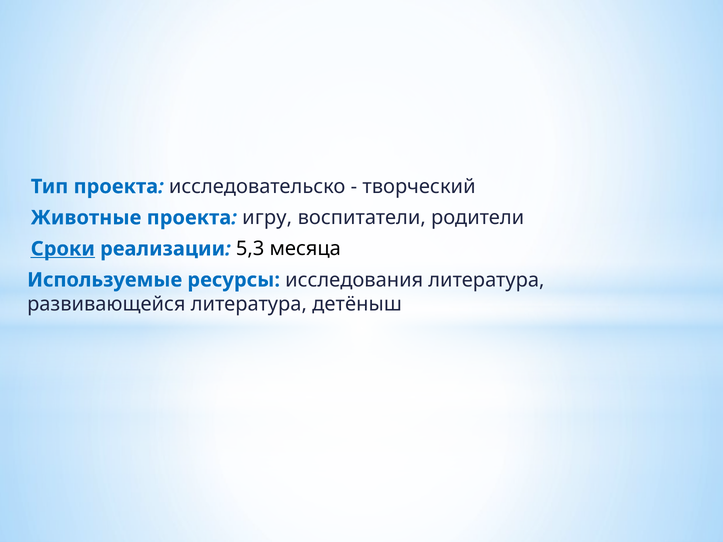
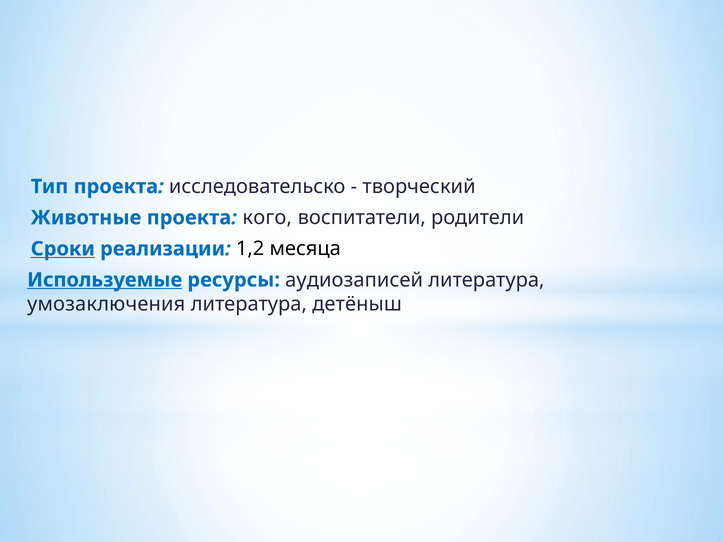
игру: игру -> кого
5,3: 5,3 -> 1,2
Используемые underline: none -> present
исследования: исследования -> аудиозаписей
развивающейся: развивающейся -> умозаключения
